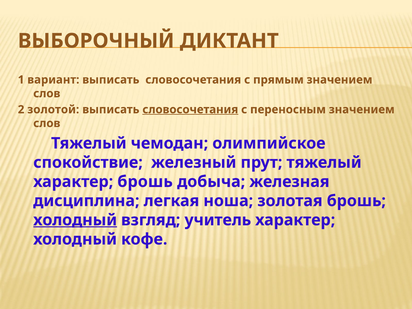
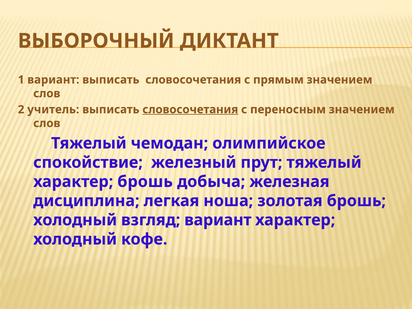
золотой: золотой -> учитель
холодный at (75, 220) underline: present -> none
взгляд учитель: учитель -> вариант
